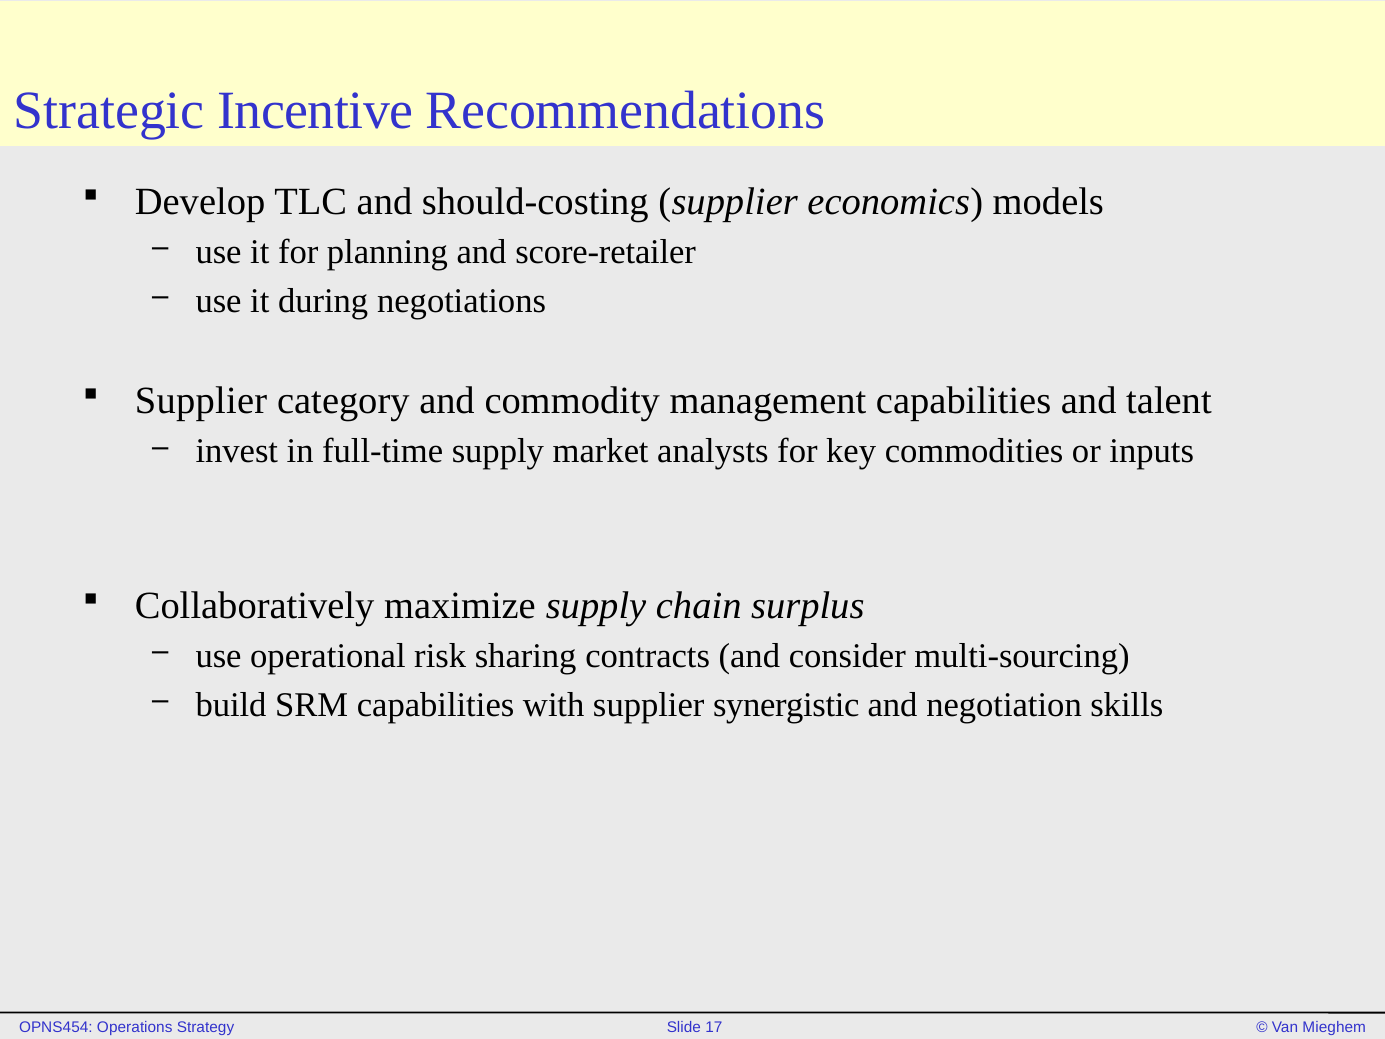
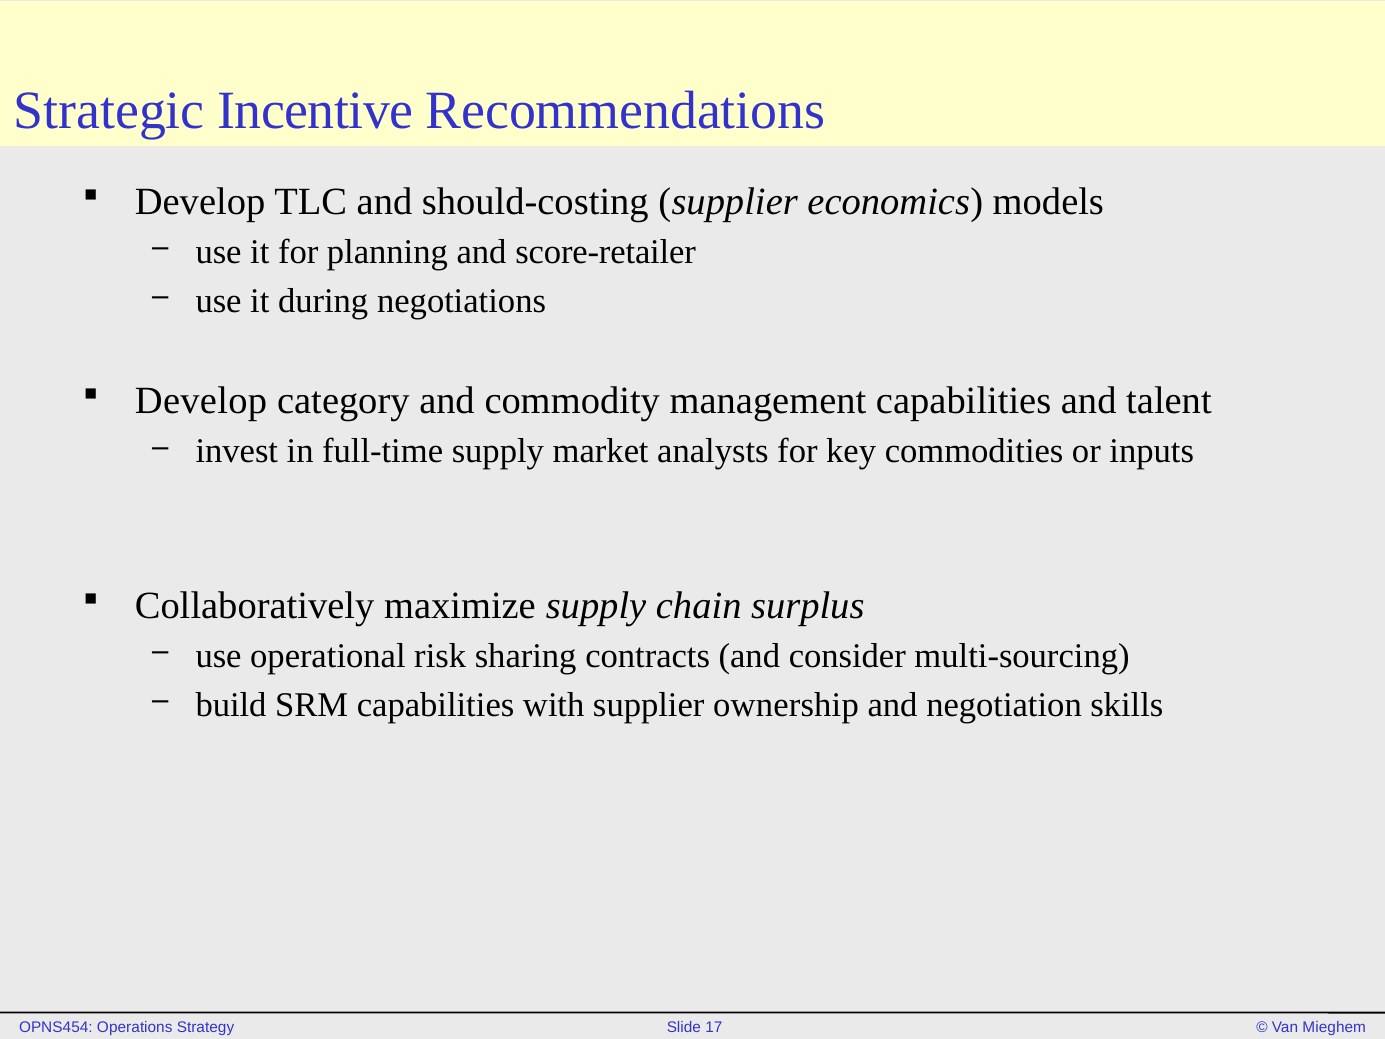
Supplier at (201, 401): Supplier -> Develop
synergistic: synergistic -> ownership
